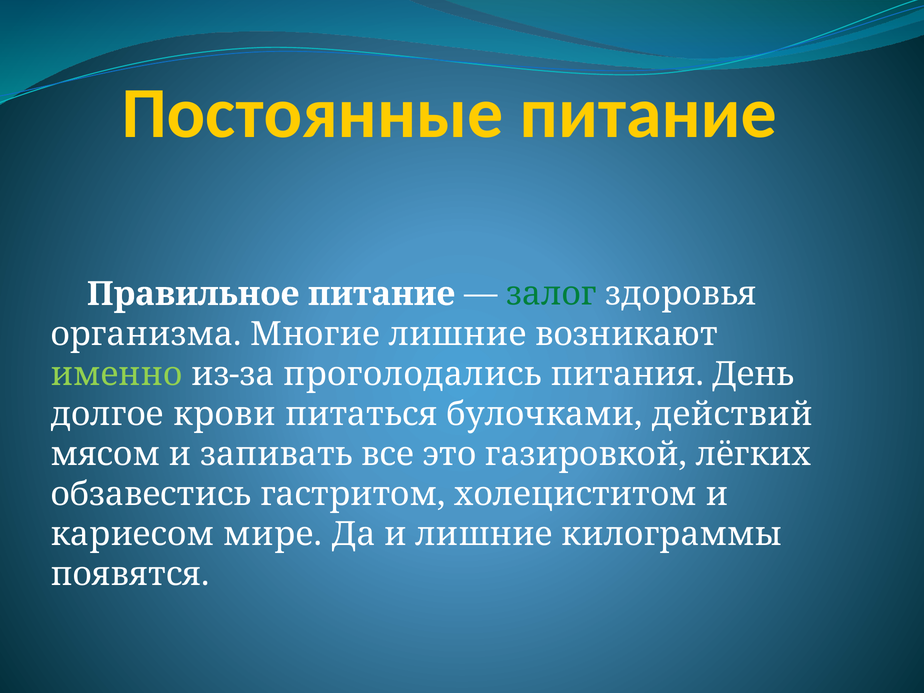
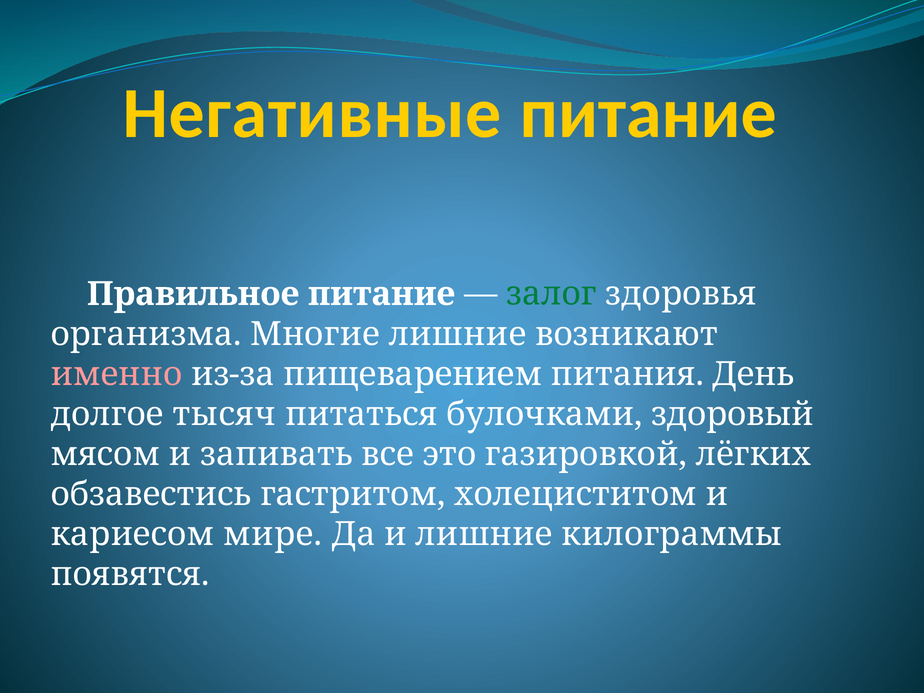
Постоянные: Постоянные -> Негативные
именно colour: light green -> pink
проголодались: проголодались -> пищеварением
крови: крови -> тысяч
действий: действий -> здоровый
